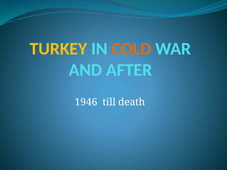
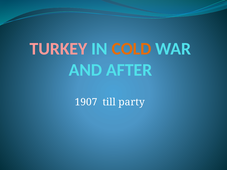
TURKEY colour: yellow -> pink
1946: 1946 -> 1907
death: death -> party
